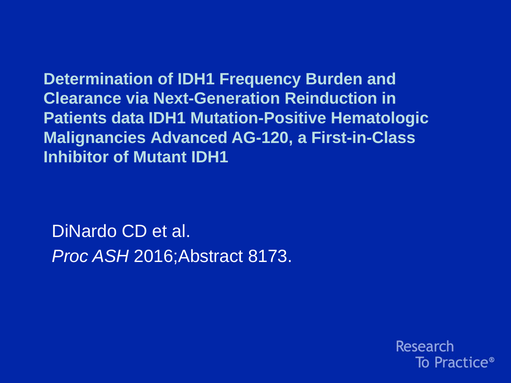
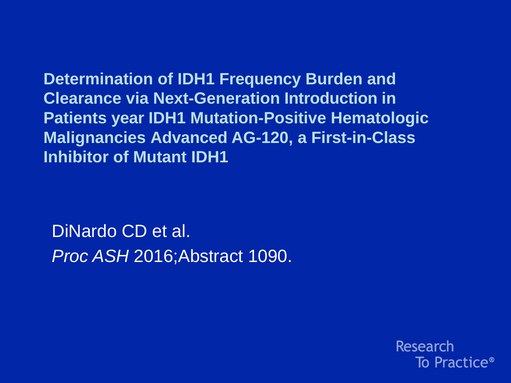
Reinduction: Reinduction -> Introduction
data: data -> year
8173: 8173 -> 1090
